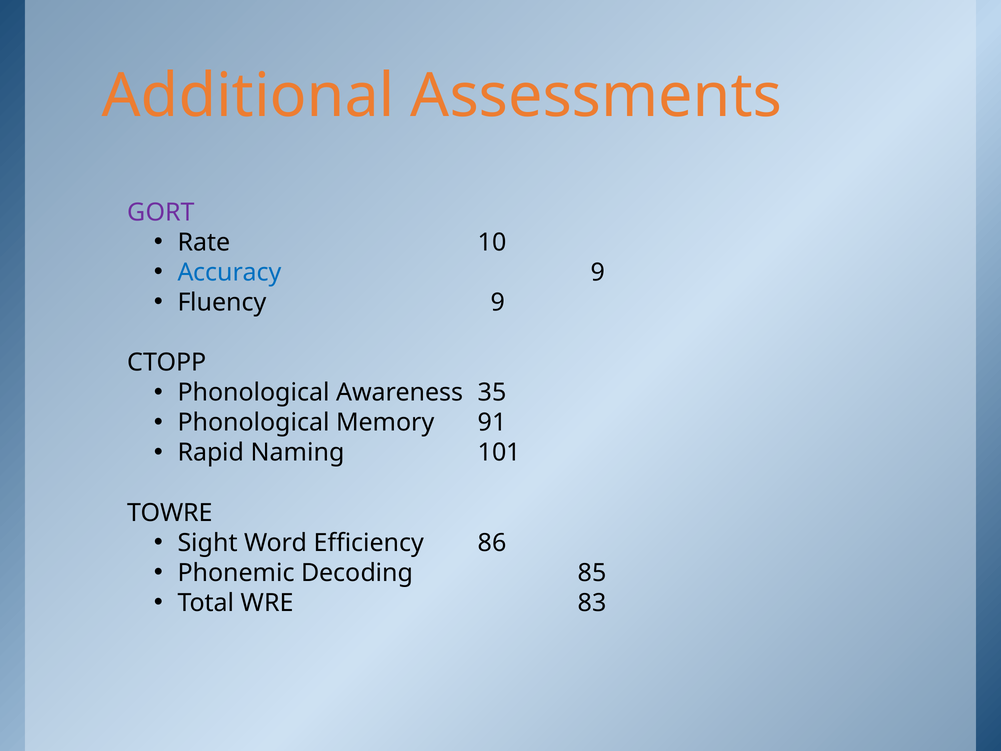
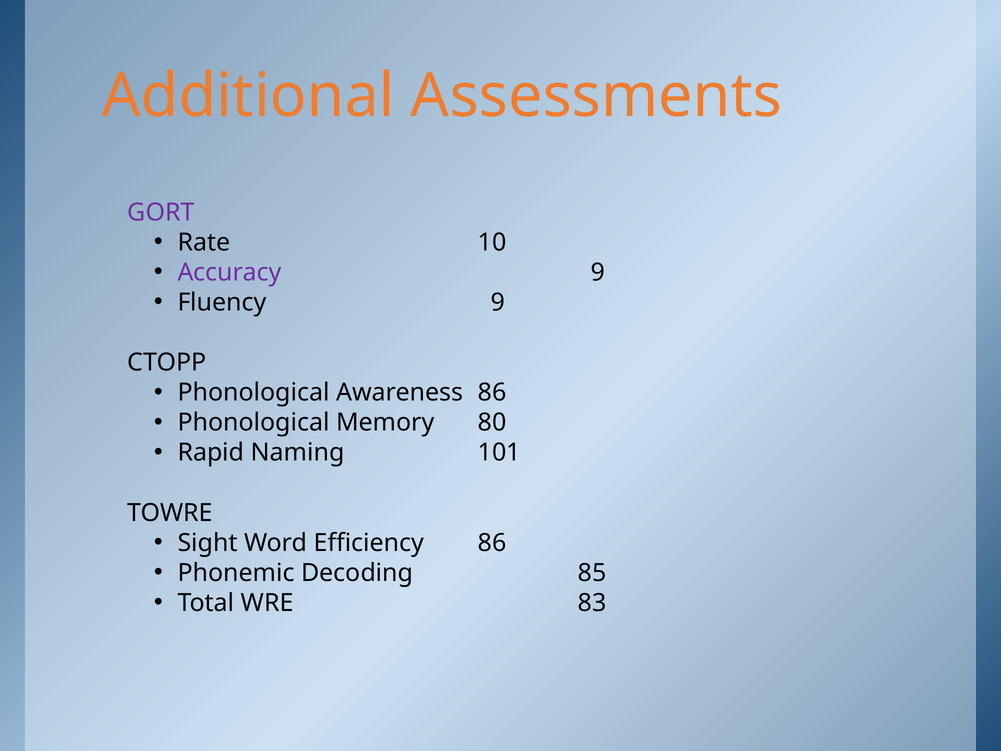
Accuracy colour: blue -> purple
Awareness 35: 35 -> 86
91: 91 -> 80
